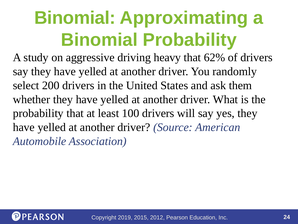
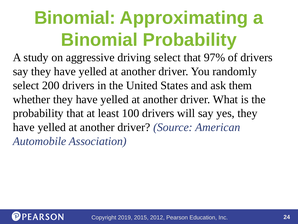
driving heavy: heavy -> select
62%: 62% -> 97%
